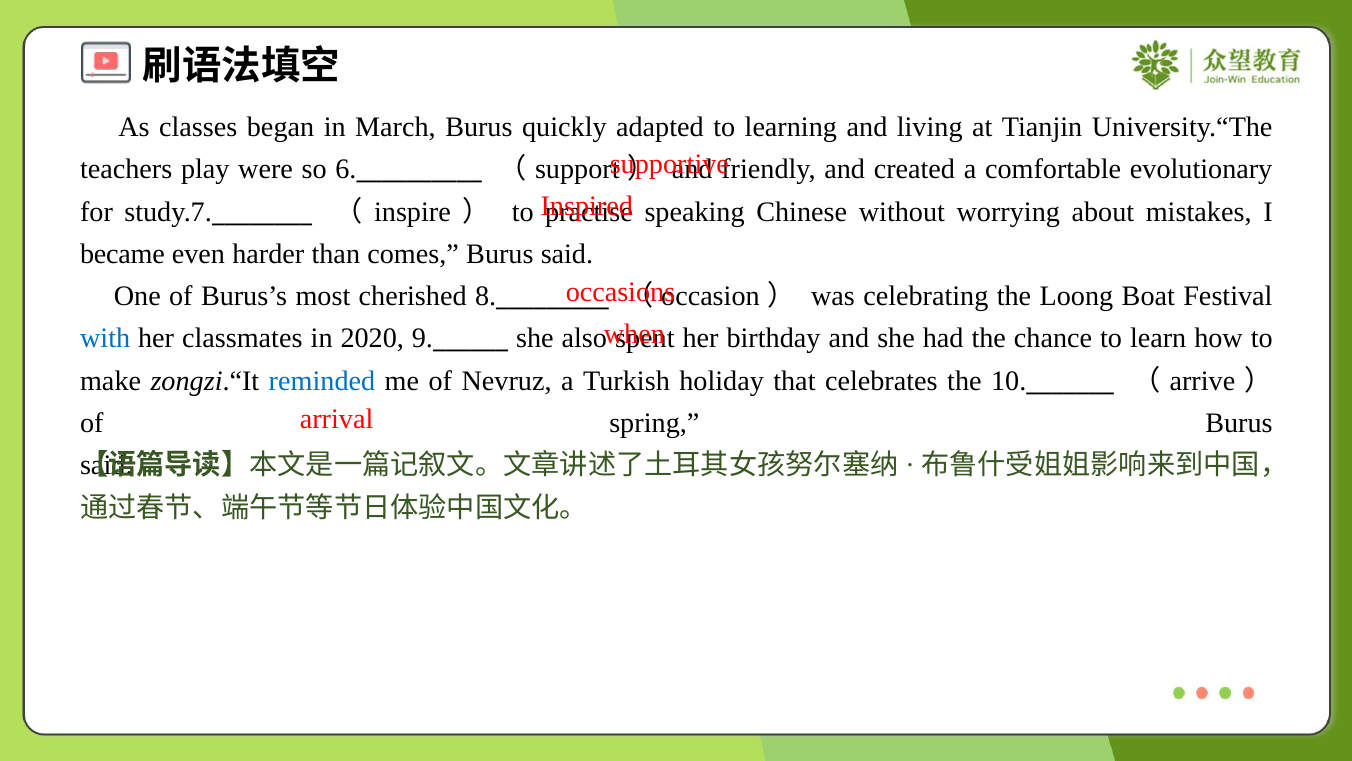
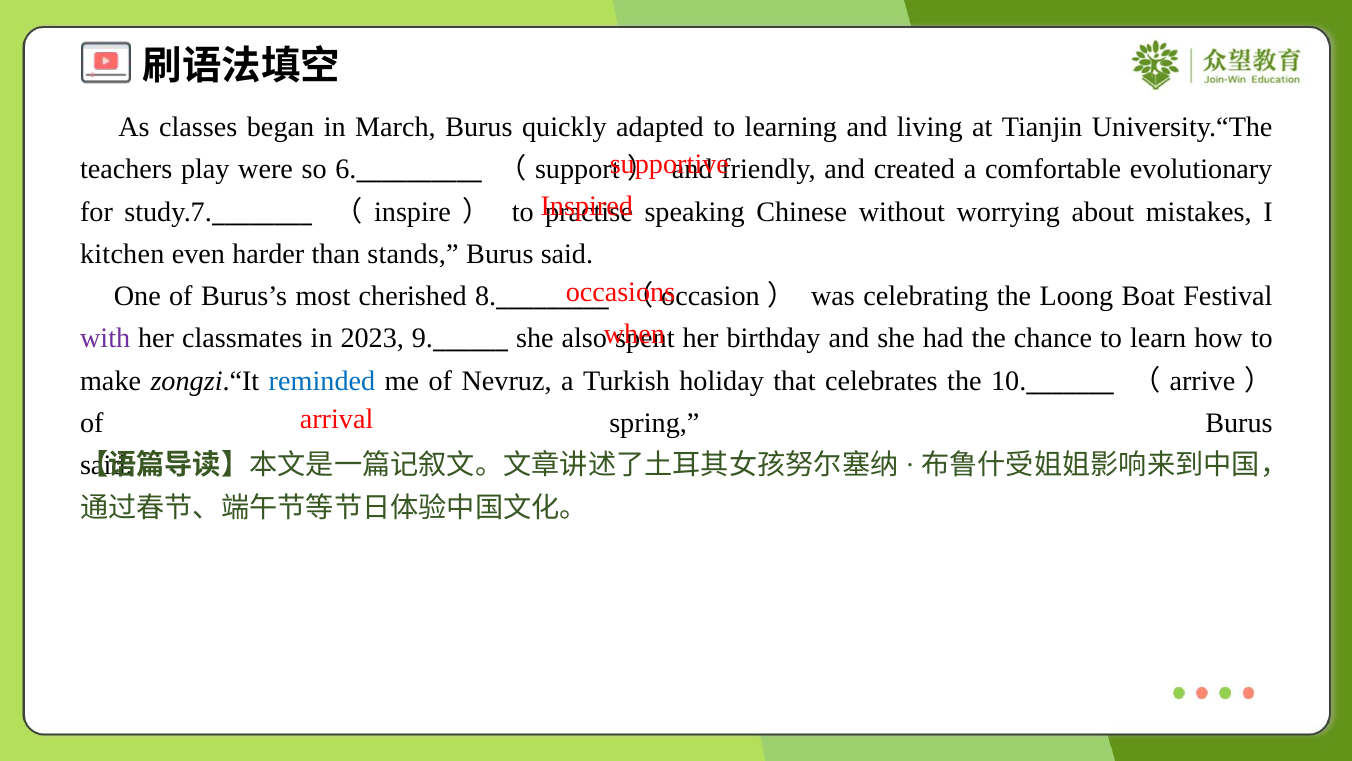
became: became -> kitchen
comes: comes -> stands
with colour: blue -> purple
2020: 2020 -> 2023
